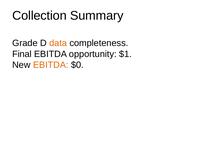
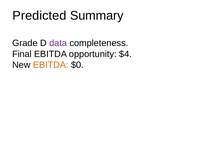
Collection: Collection -> Predicted
data colour: orange -> purple
$1: $1 -> $4
